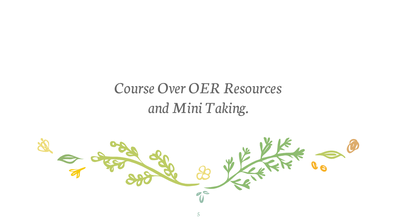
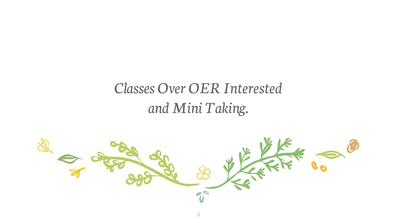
Course: Course -> Classes
Resources: Resources -> Interested
